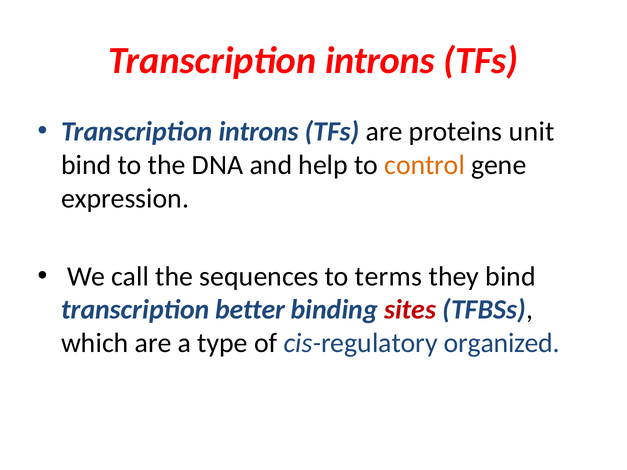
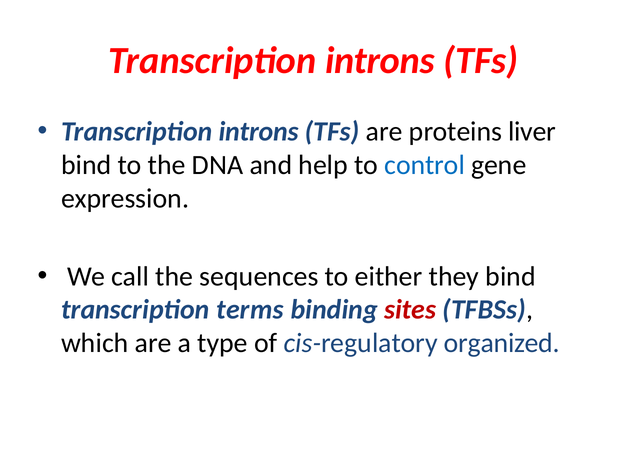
unit: unit -> liver
control colour: orange -> blue
terms: terms -> either
better: better -> terms
